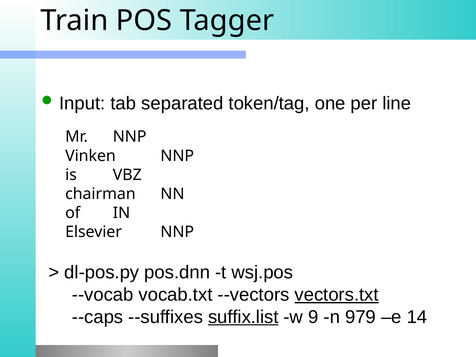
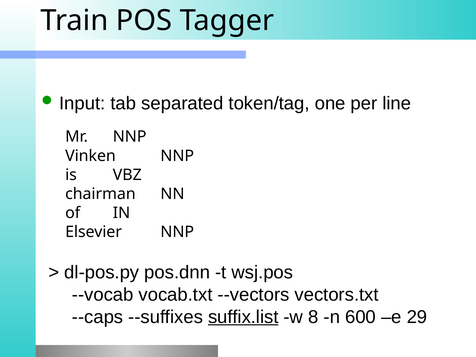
vectors.txt underline: present -> none
9: 9 -> 8
979: 979 -> 600
14: 14 -> 29
